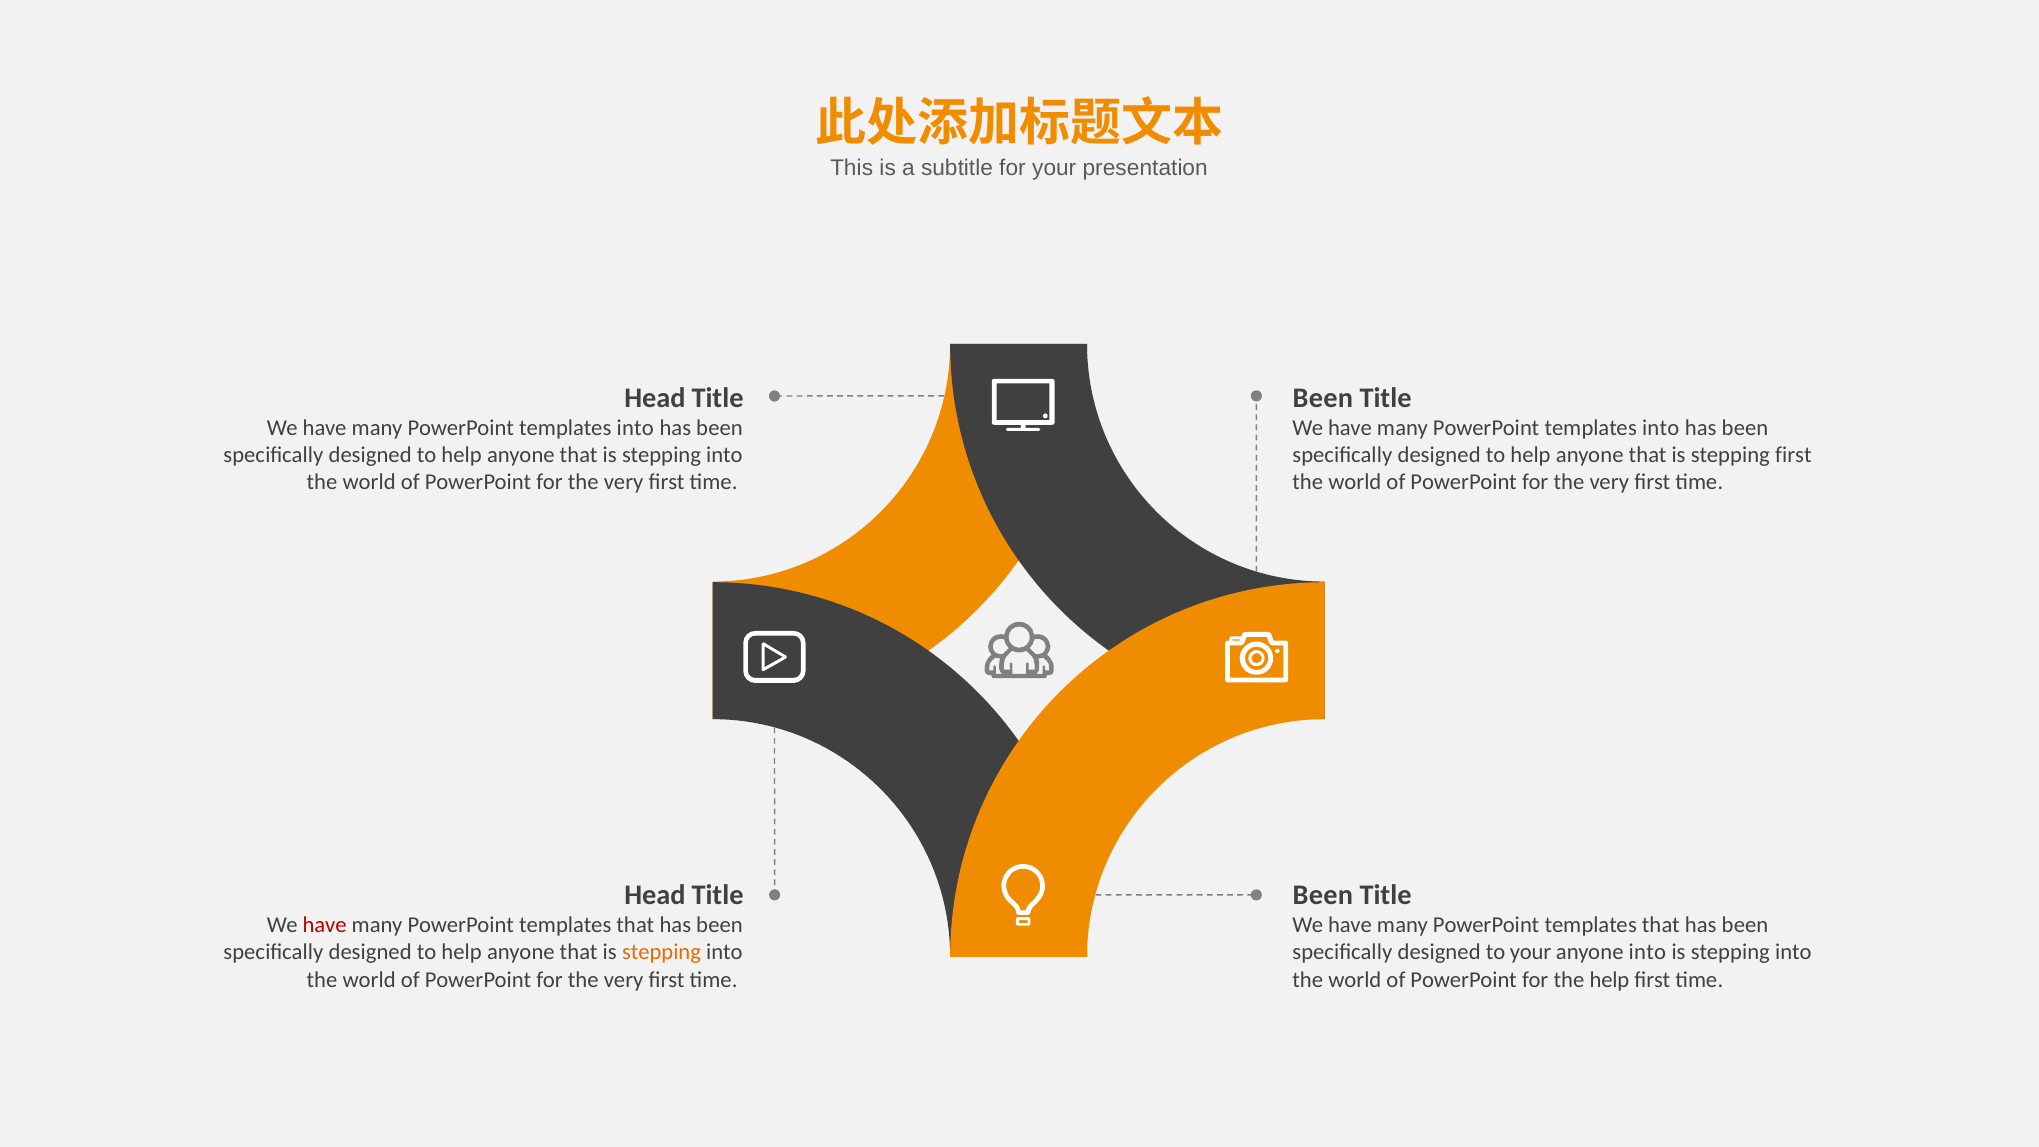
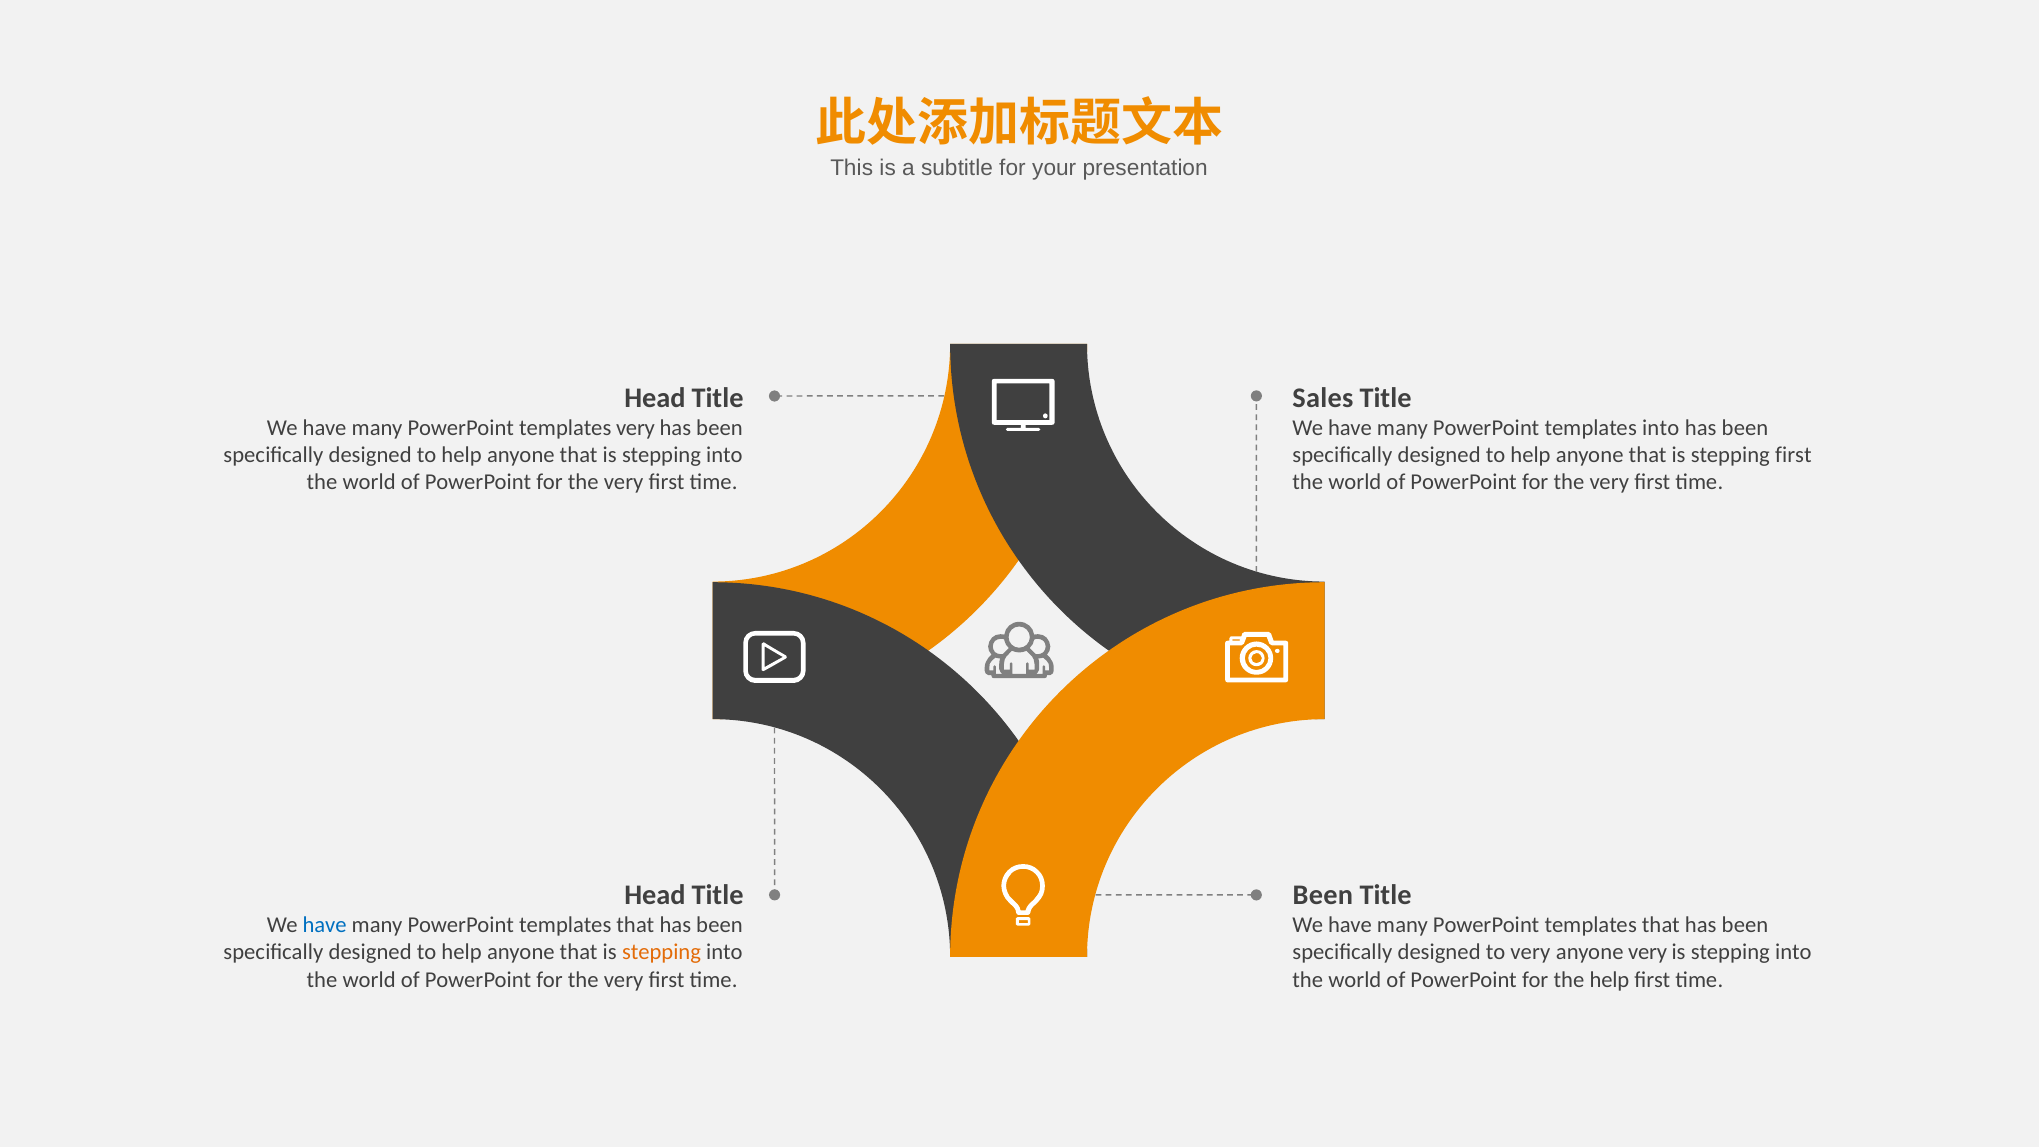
Been at (1323, 398): Been -> Sales
into at (635, 428): into -> very
have at (325, 925) colour: red -> blue
to your: your -> very
anyone into: into -> very
